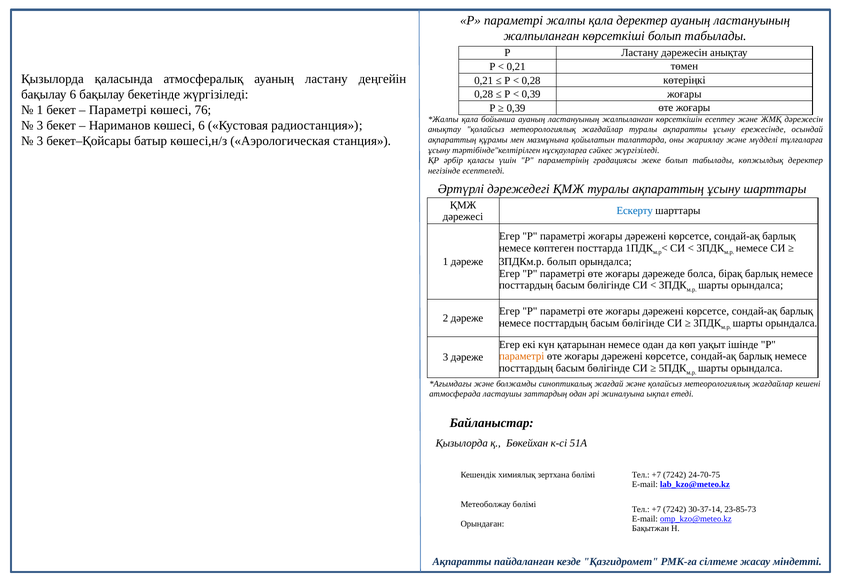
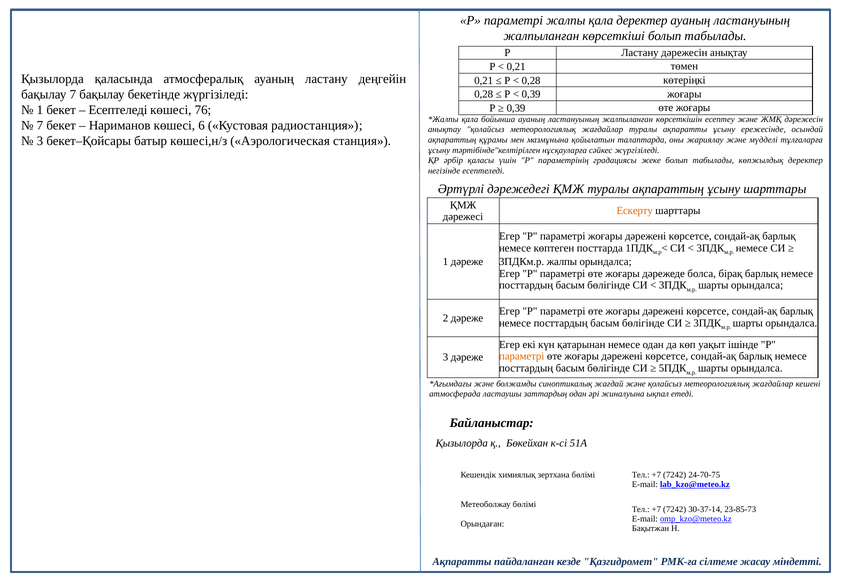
бақылау 6: 6 -> 7
Параметрі at (118, 110): Параметрі -> Есептеледі
3 at (40, 126): 3 -> 7
Ескерту colour: blue -> orange
3ПДКм.р болып: болып -> жалпы
